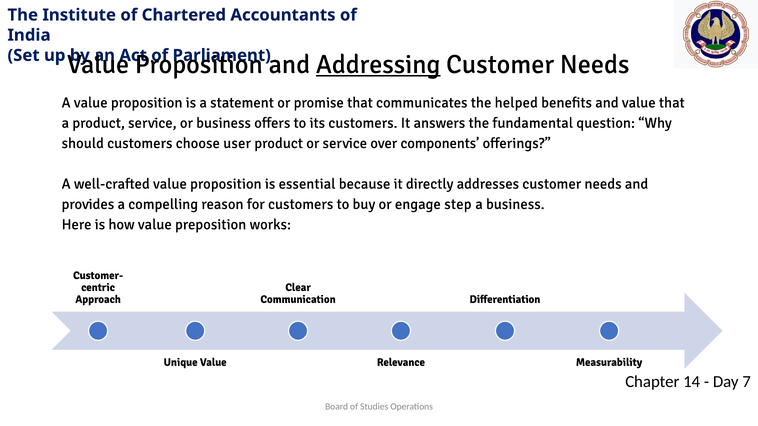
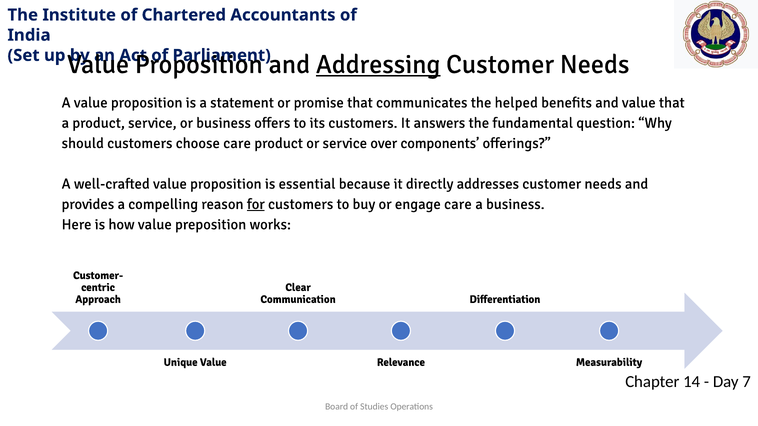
choose user: user -> care
for underline: none -> present
engage step: step -> care
